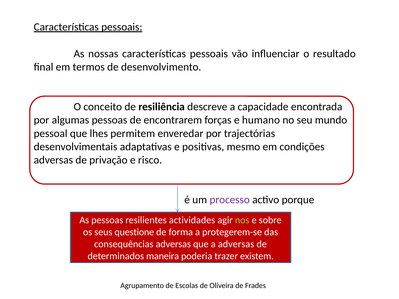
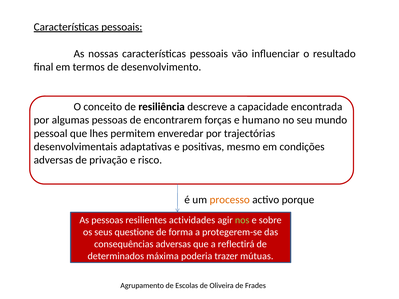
processo colour: purple -> orange
a adversas: adversas -> reflectirá
maneira: maneira -> máxima
existem: existem -> mútuas
